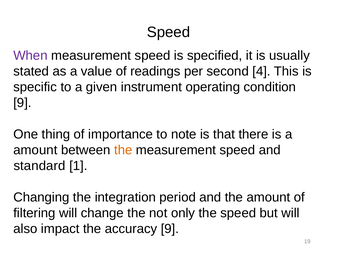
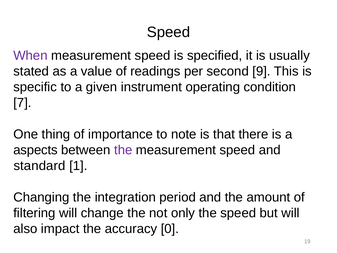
4: 4 -> 9
9 at (22, 103): 9 -> 7
amount at (35, 150): amount -> aspects
the at (123, 150) colour: orange -> purple
accuracy 9: 9 -> 0
